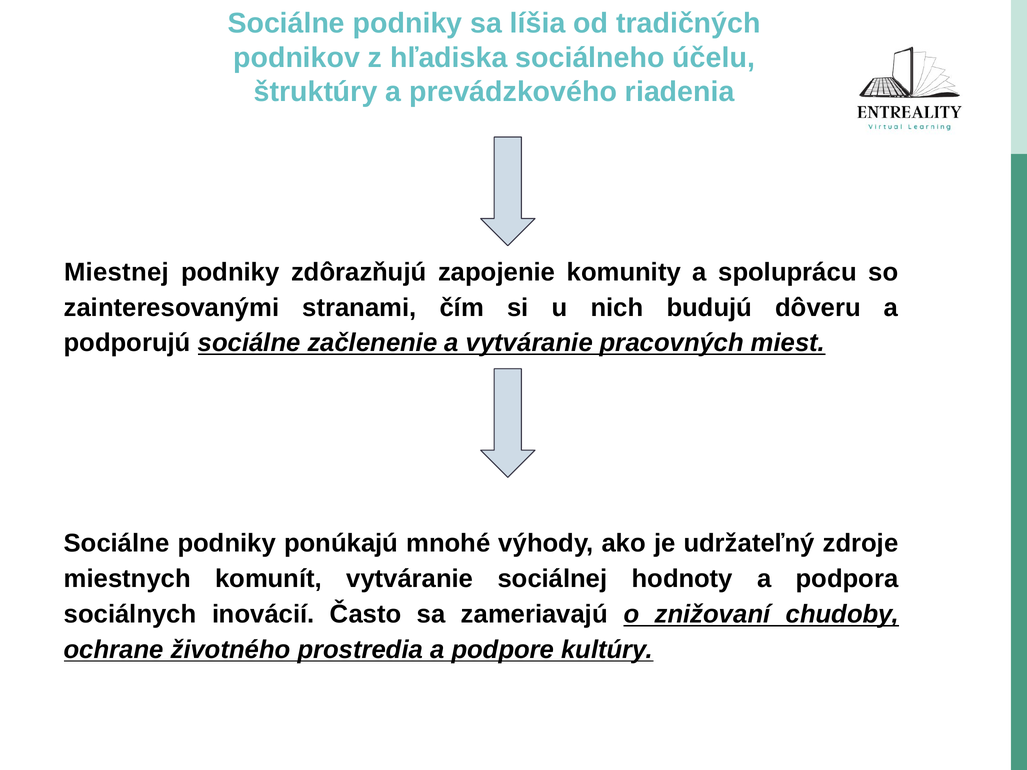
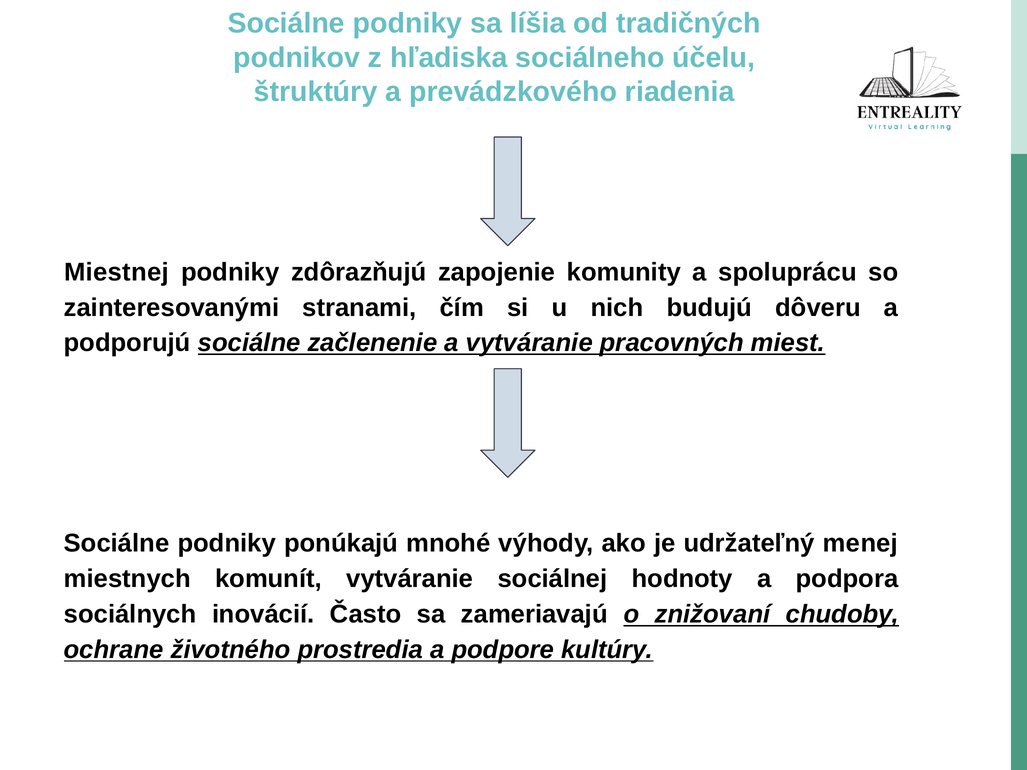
zdroje: zdroje -> menej
